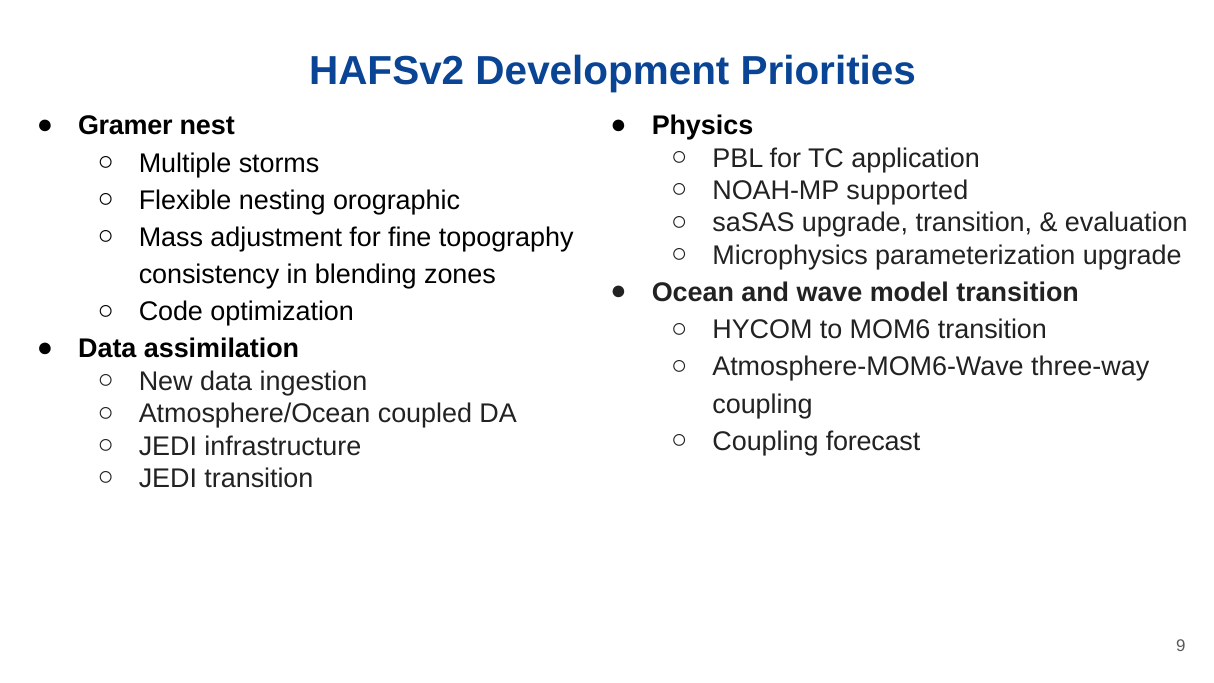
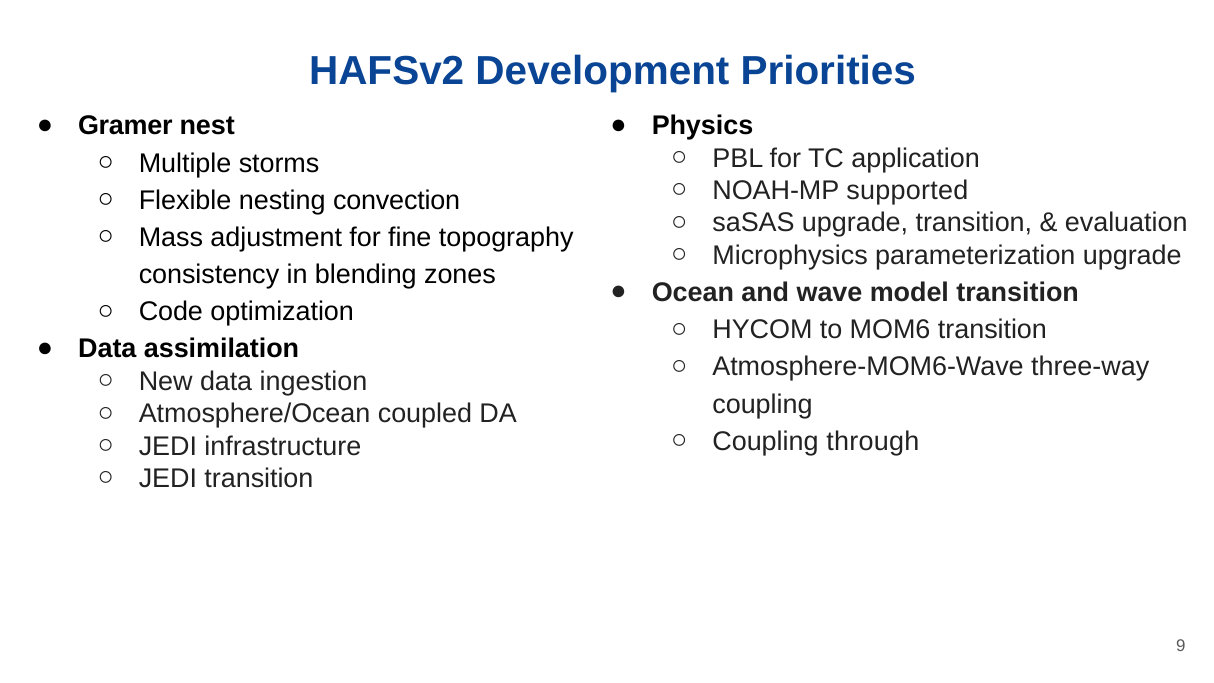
orographic: orographic -> convection
forecast: forecast -> through
